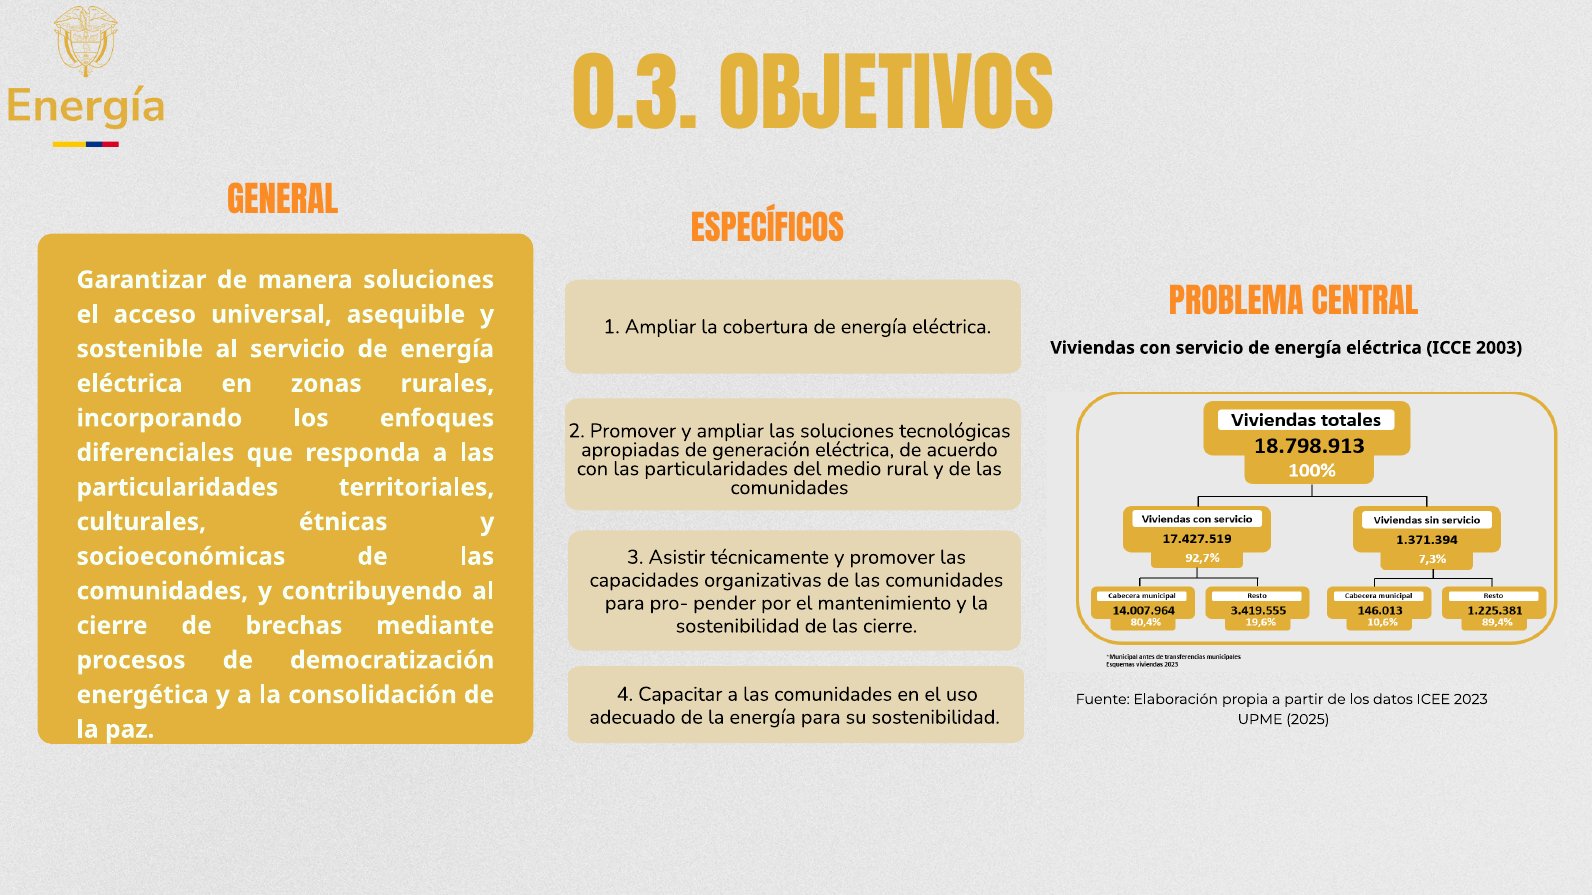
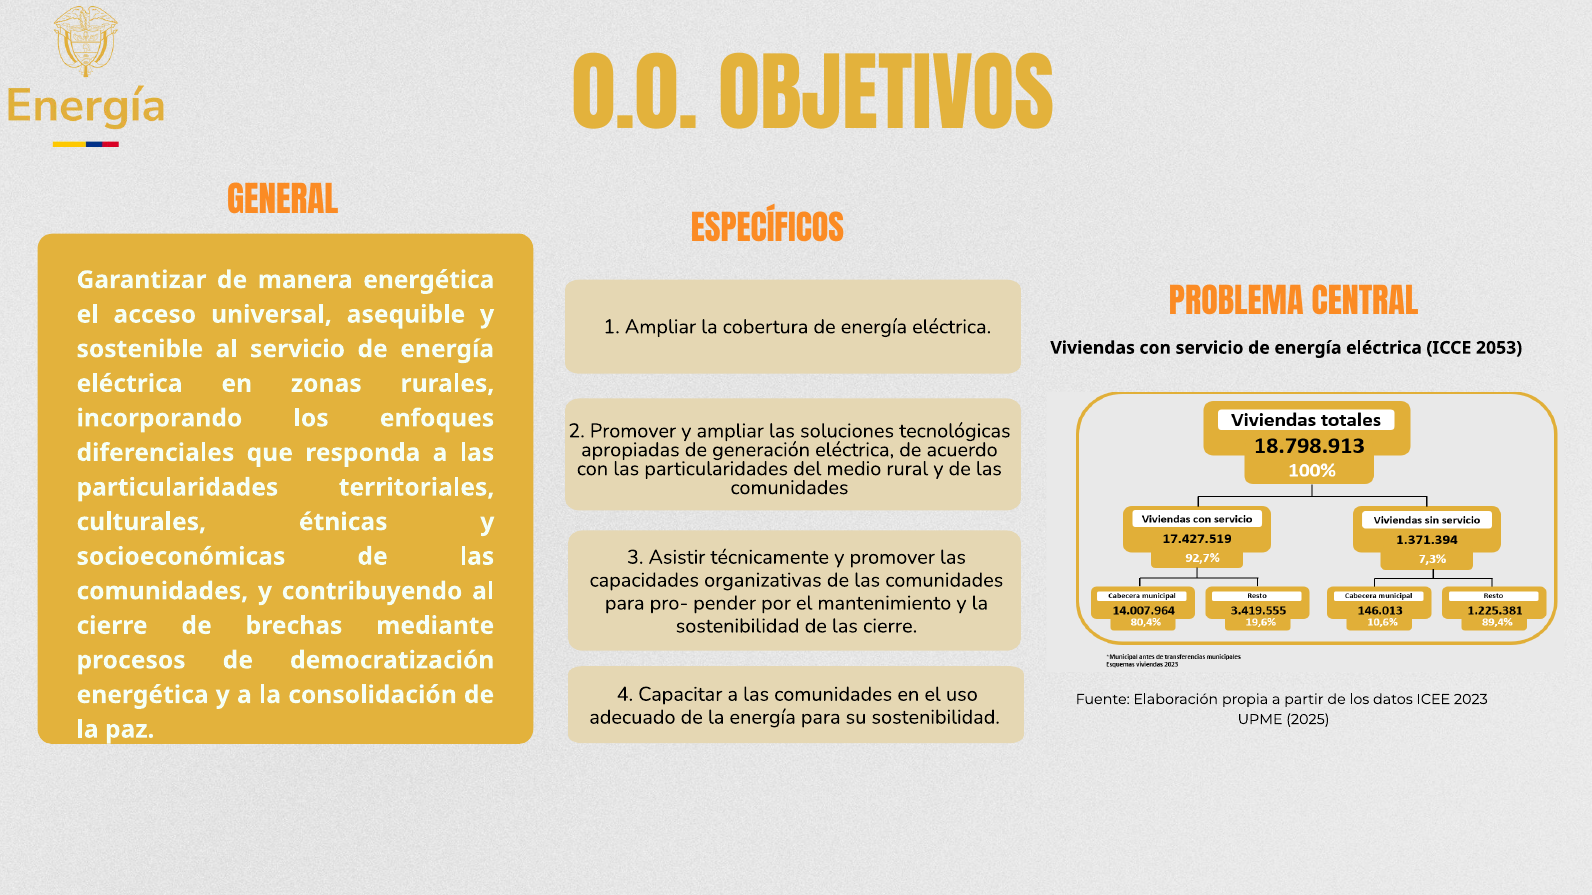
0.3: 0.3 -> 0.0
manera soluciones: soluciones -> energética
2003: 2003 -> 2053
